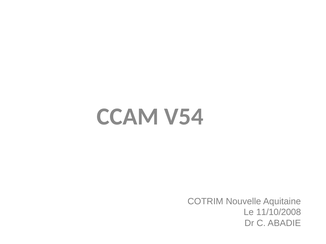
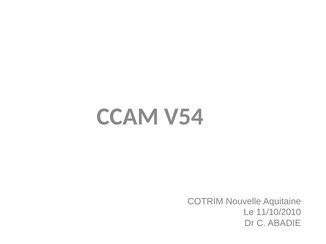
11/10/2008: 11/10/2008 -> 11/10/2010
